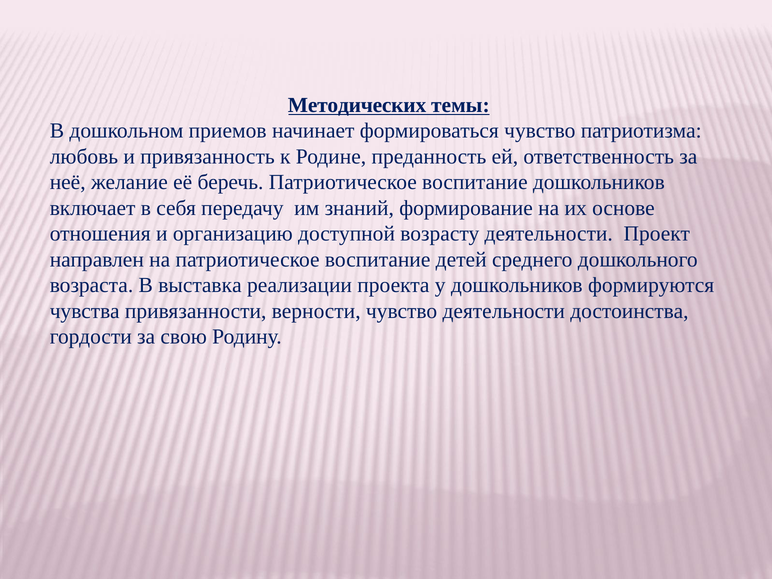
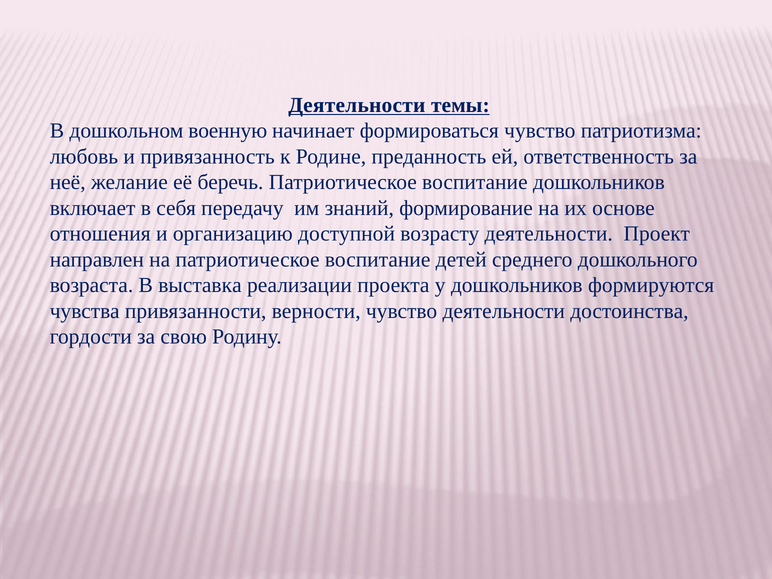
Методических at (357, 105): Методических -> Деятельности
приемов: приемов -> военную
